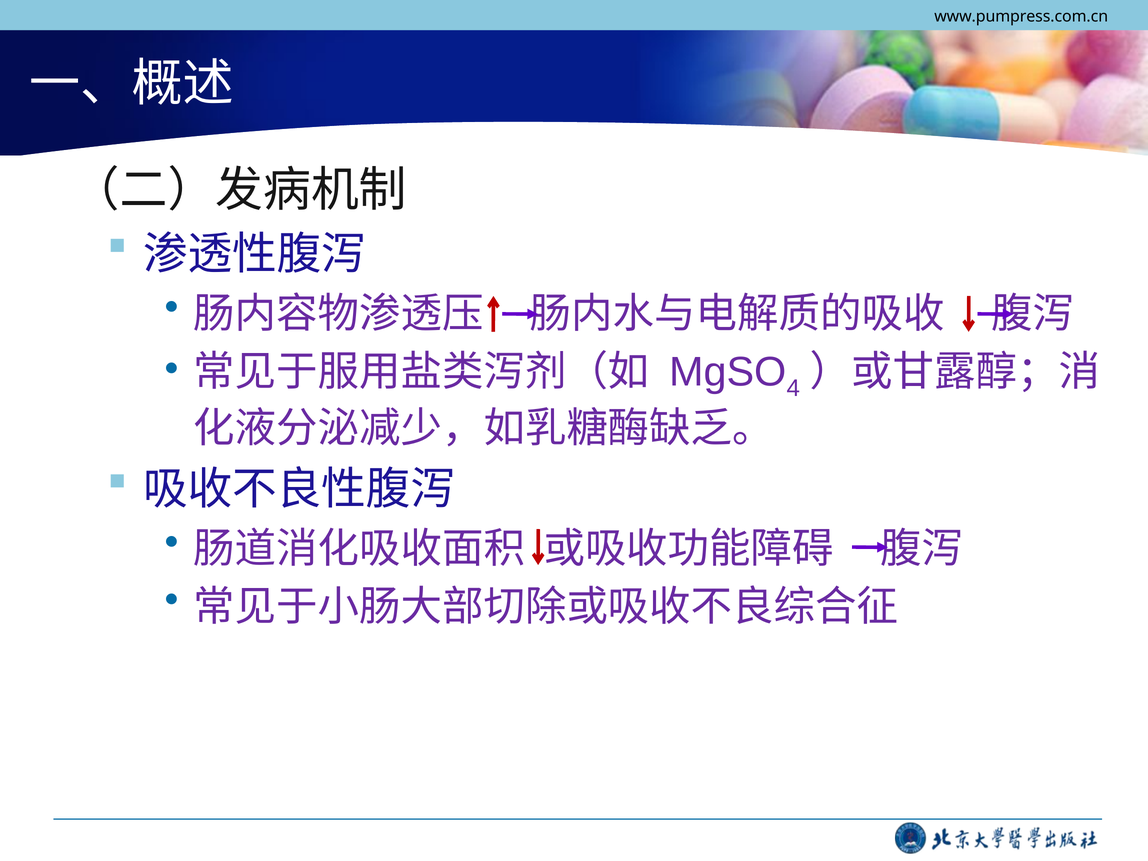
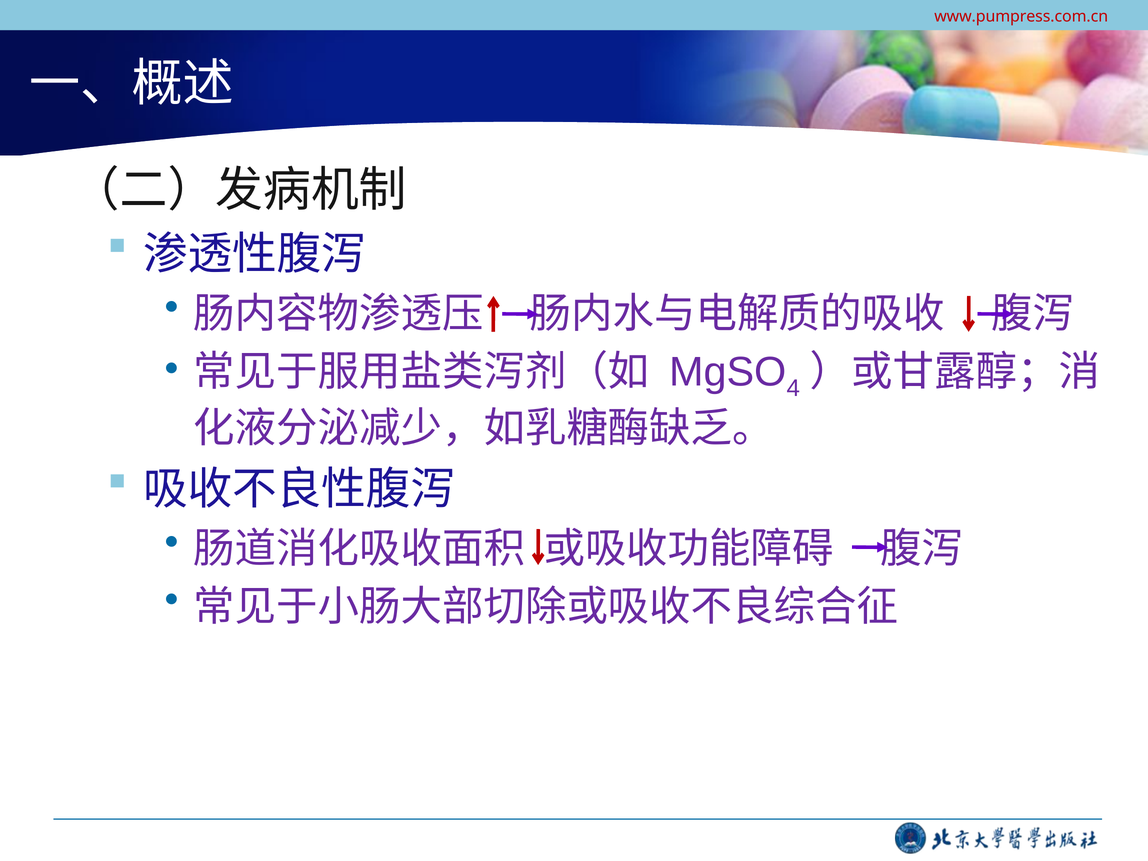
www.pumpress.com.cn colour: black -> red
